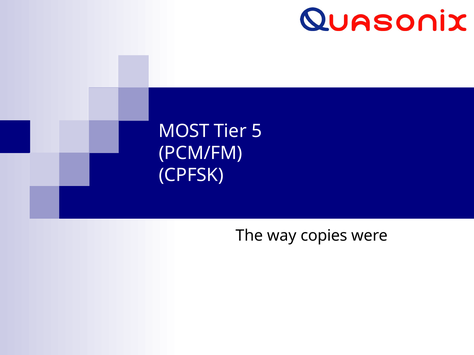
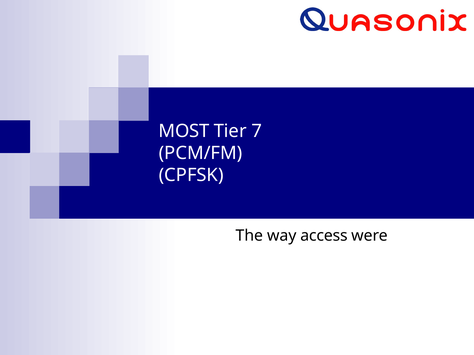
5: 5 -> 7
copies: copies -> access
